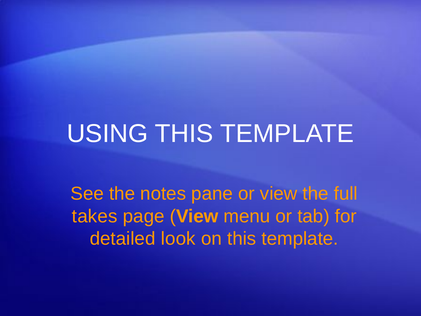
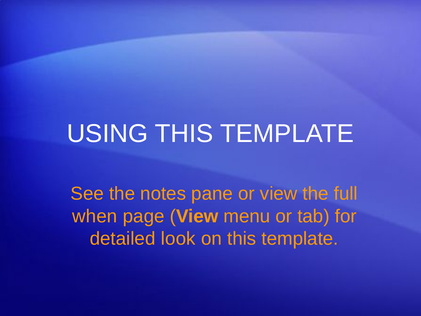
takes: takes -> when
